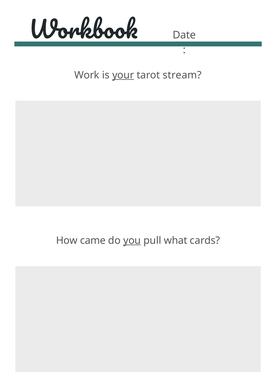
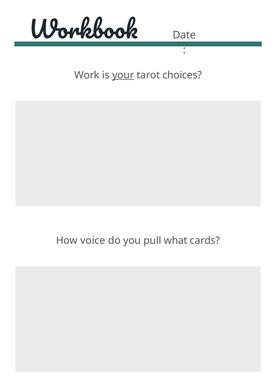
stream: stream -> choices
came: came -> voice
you underline: present -> none
